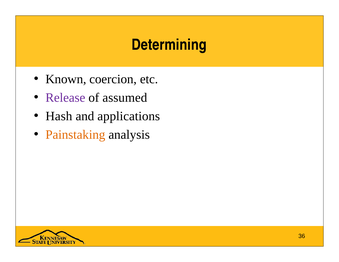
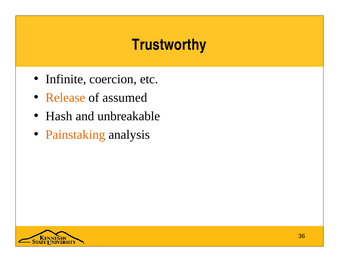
Determining: Determining -> Trustworthy
Known: Known -> Infinite
Release colour: purple -> orange
applications: applications -> unbreakable
